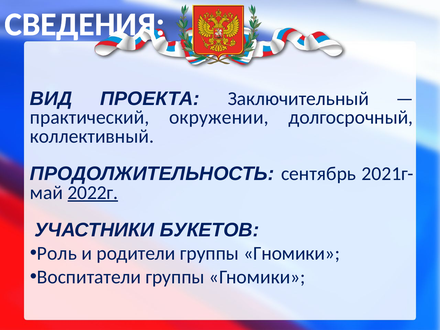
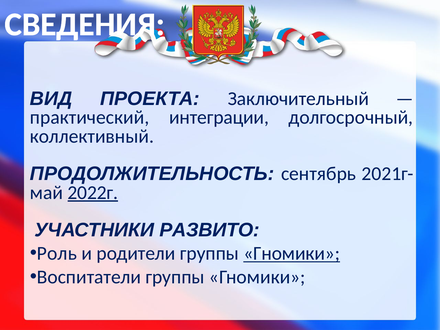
окружении: окружении -> интеграции
БУКЕТОВ: БУКЕТОВ -> РАЗВИТО
Гномики at (292, 253) underline: none -> present
